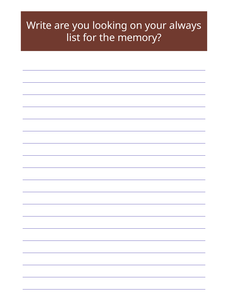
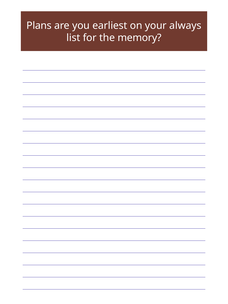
Write: Write -> Plans
looking: looking -> earliest
